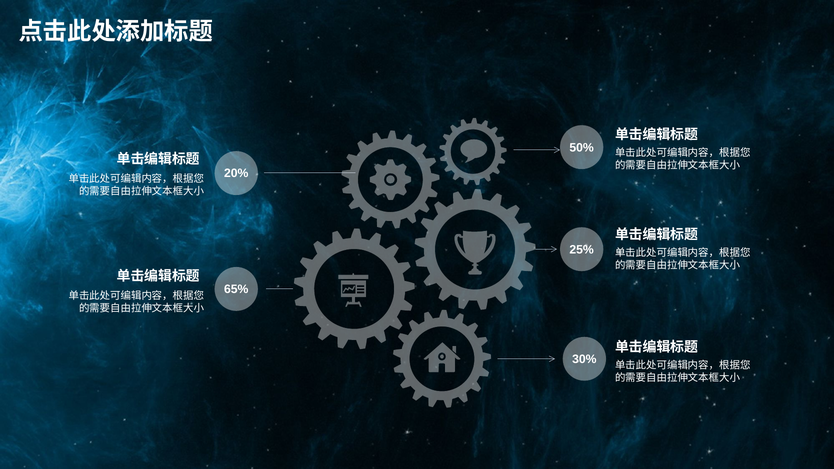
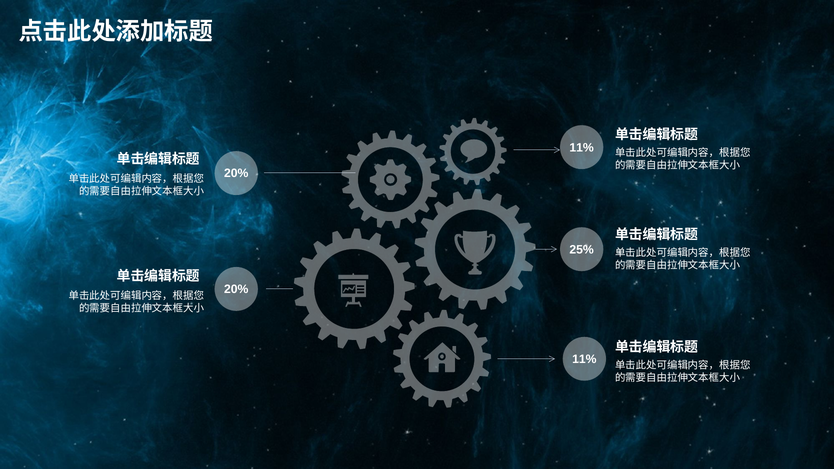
50% at (582, 148): 50% -> 11%
65% at (236, 289): 65% -> 20%
30% at (584, 359): 30% -> 11%
